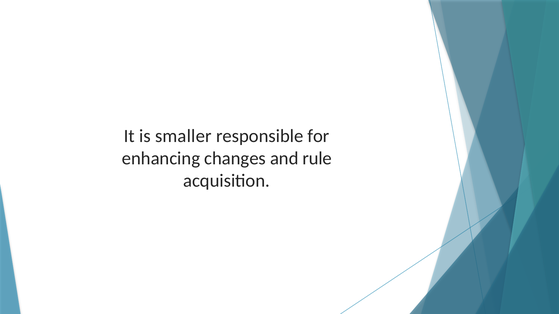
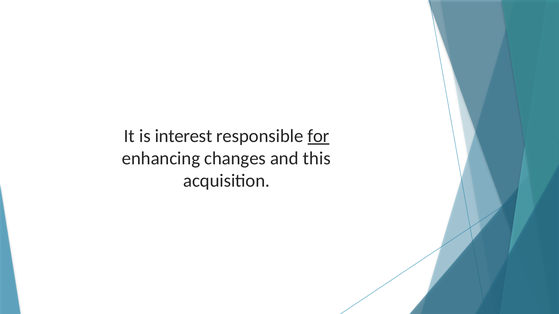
smaller: smaller -> interest
for underline: none -> present
rule: rule -> this
